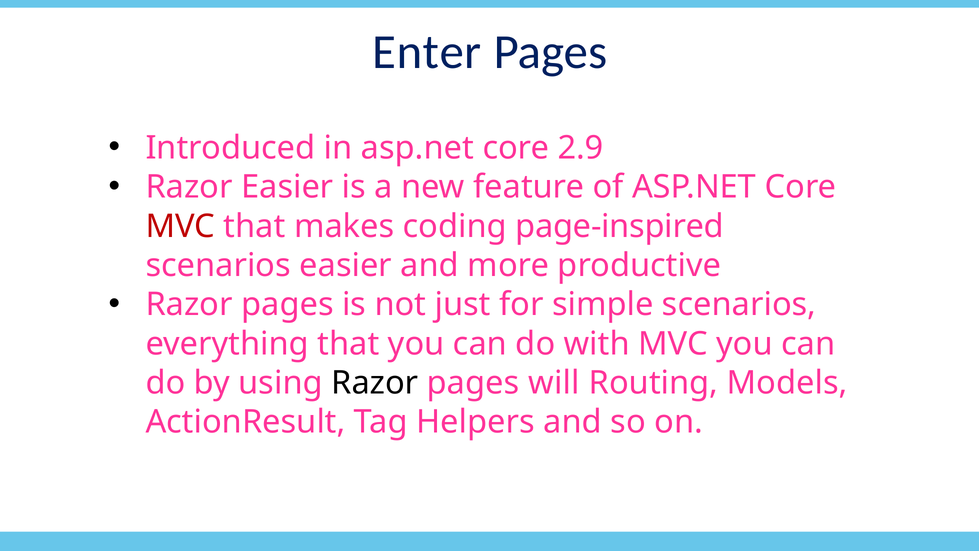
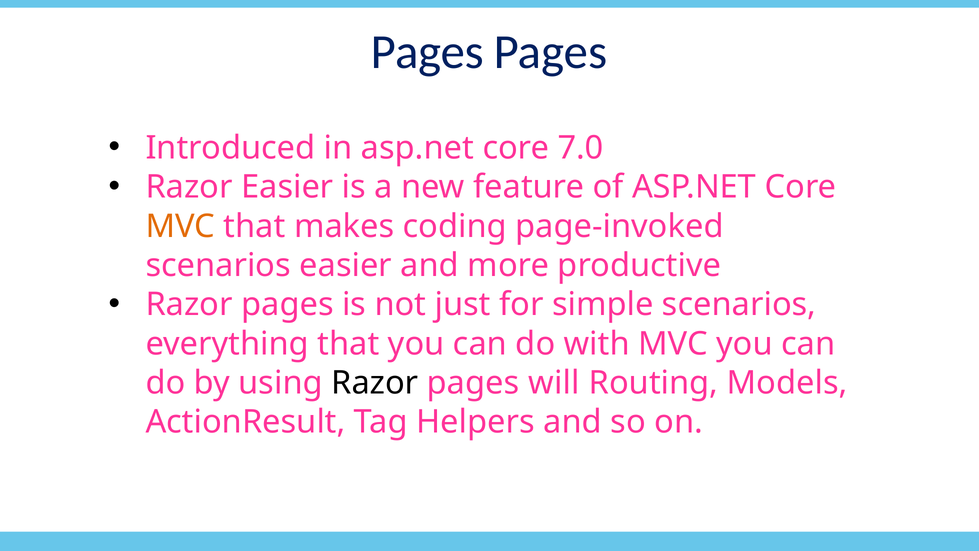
Enter at (427, 52): Enter -> Pages
2.9: 2.9 -> 7.0
MVC at (180, 226) colour: red -> orange
page-inspired: page-inspired -> page-invoked
